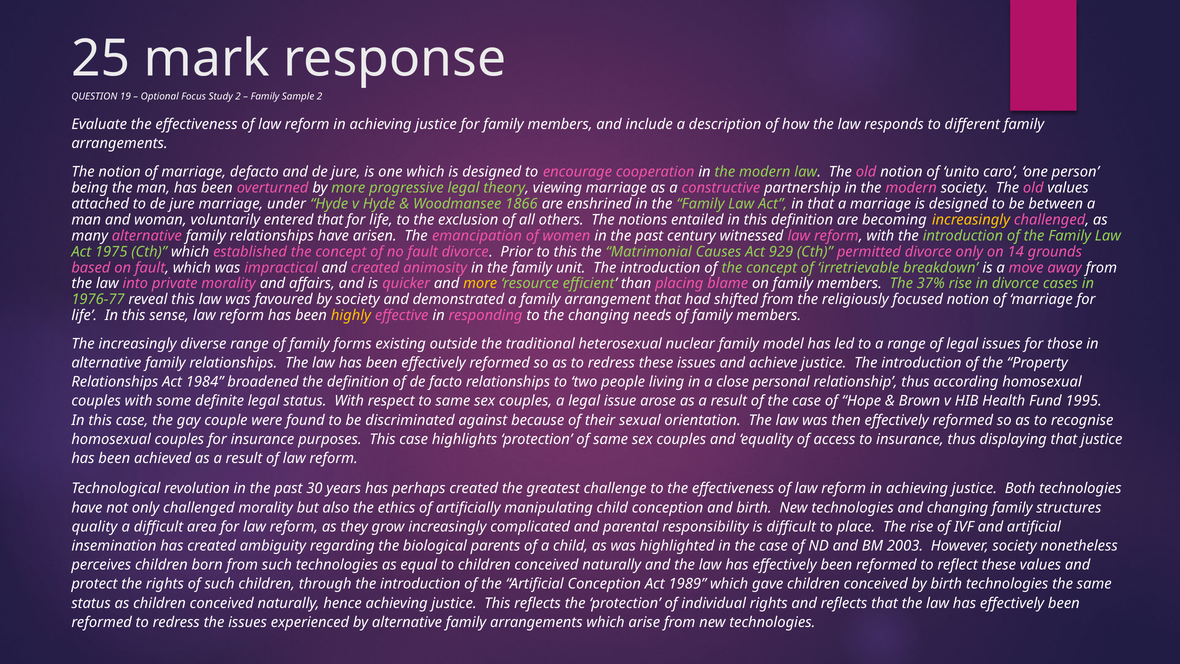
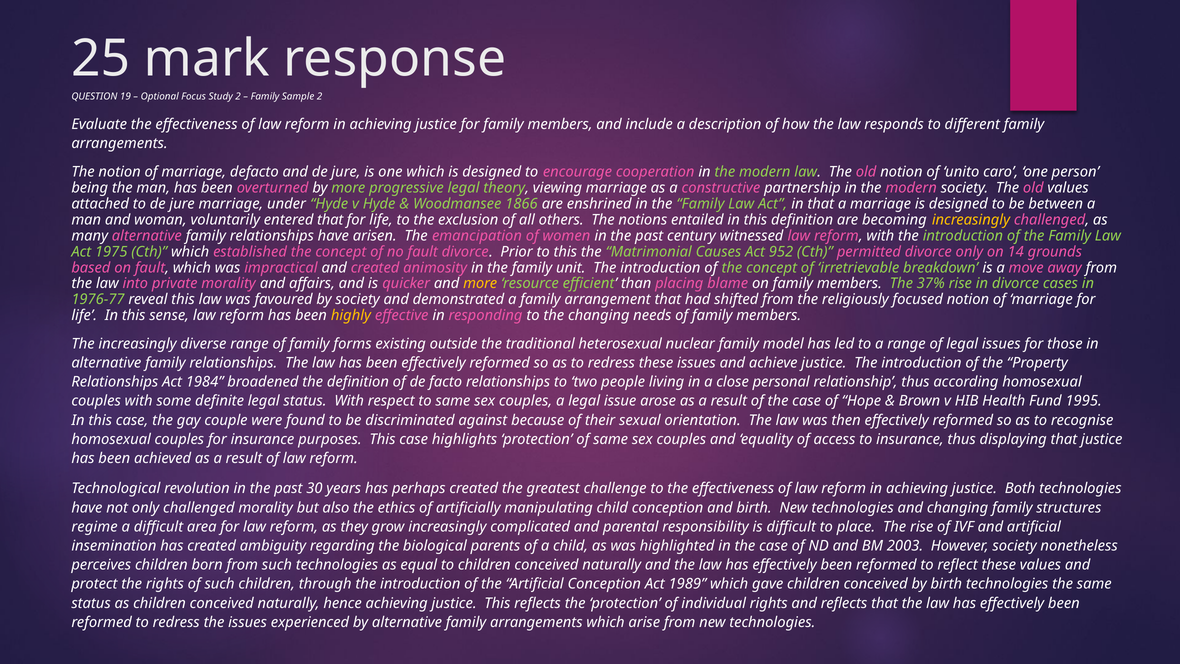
929: 929 -> 952
quality: quality -> regime
